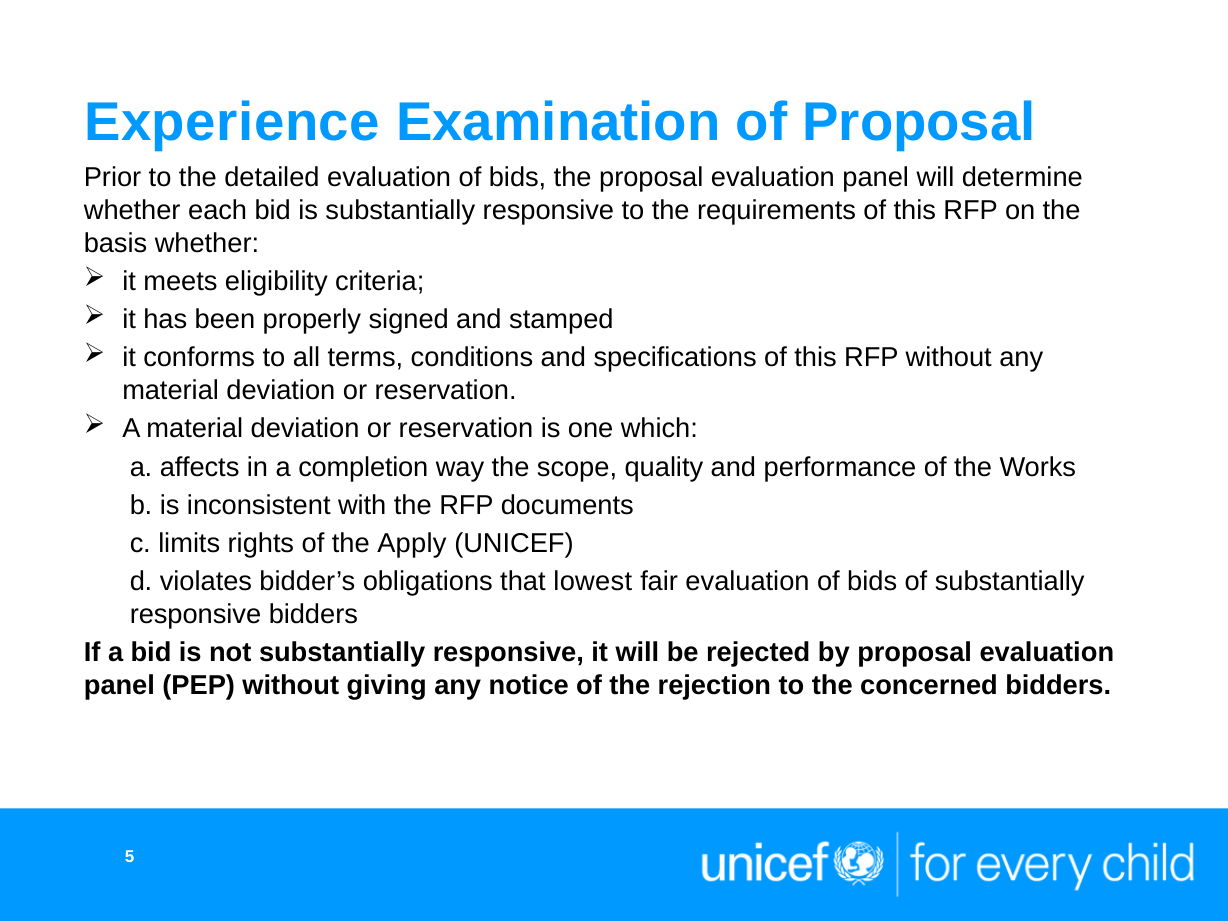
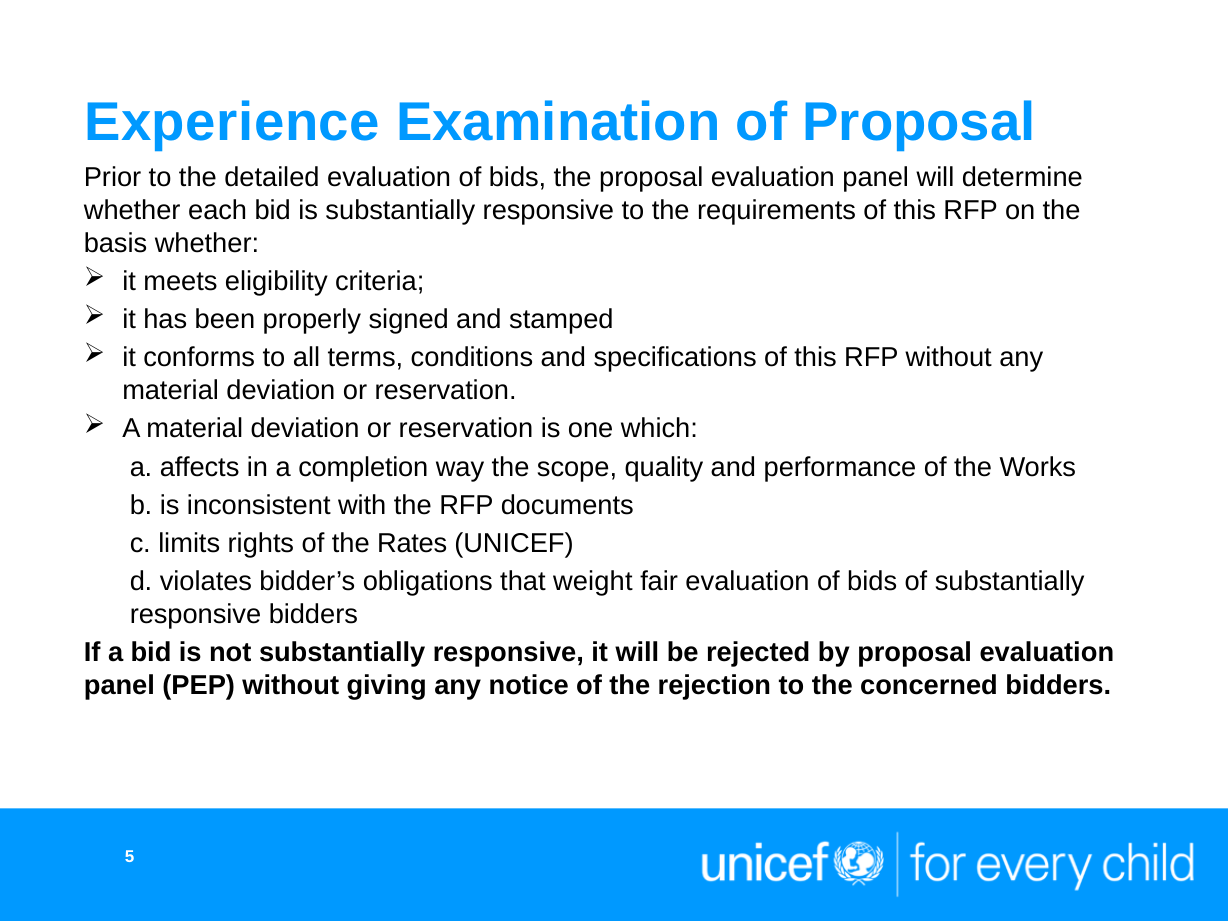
Apply: Apply -> Rates
lowest: lowest -> weight
